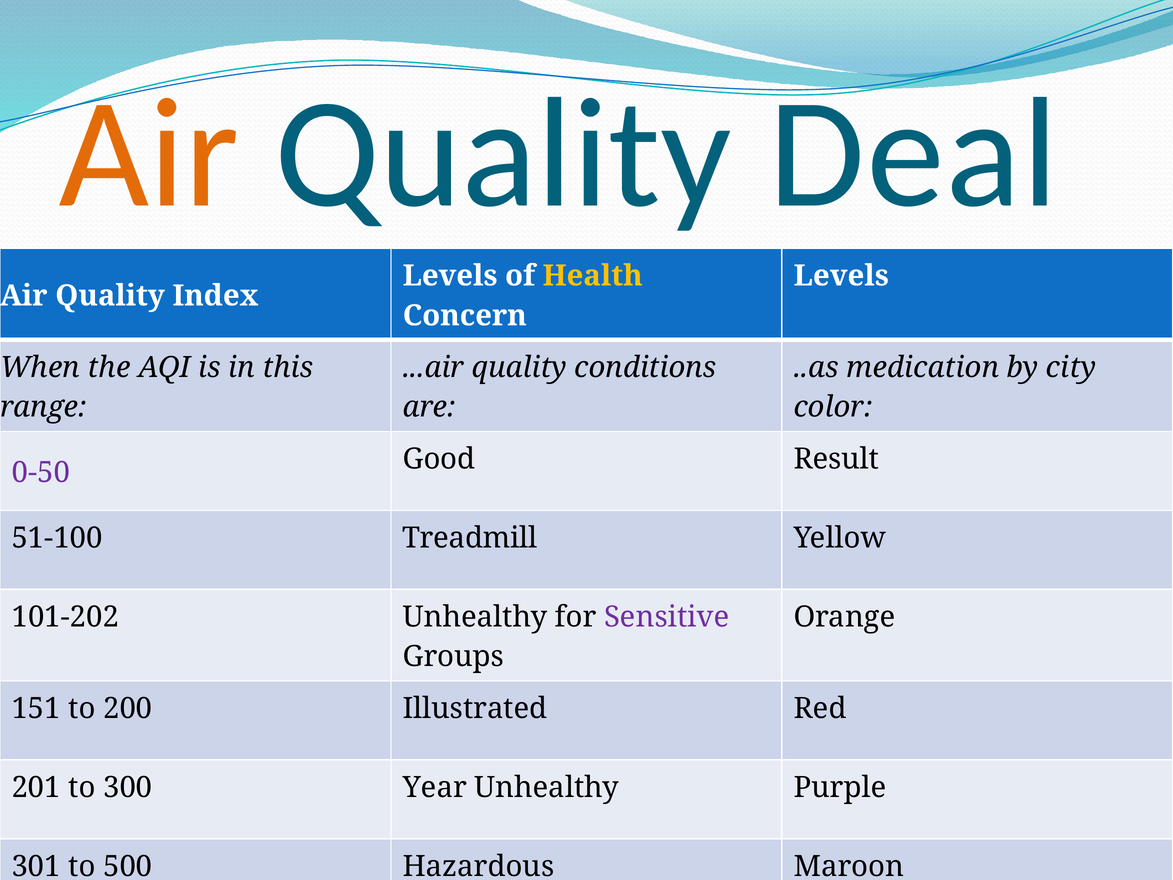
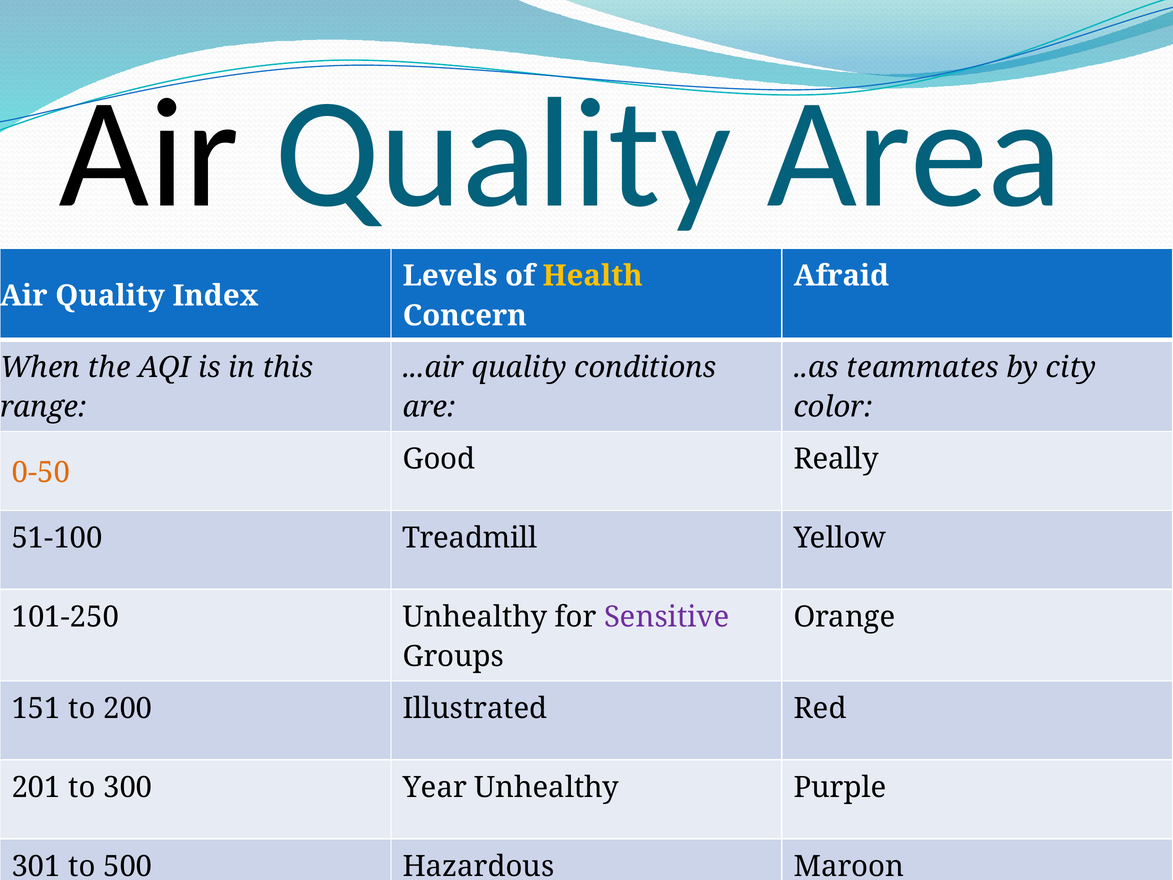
Air at (149, 154) colour: orange -> black
Deal: Deal -> Area
Levels at (841, 276): Levels -> Afraid
medication: medication -> teammates
0-50 colour: purple -> orange
Result: Result -> Really
101-202: 101-202 -> 101-250
